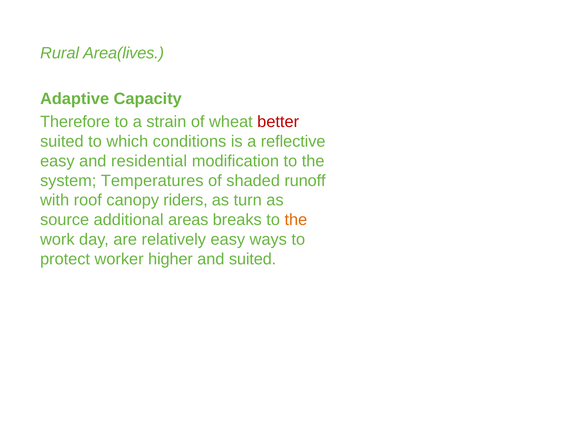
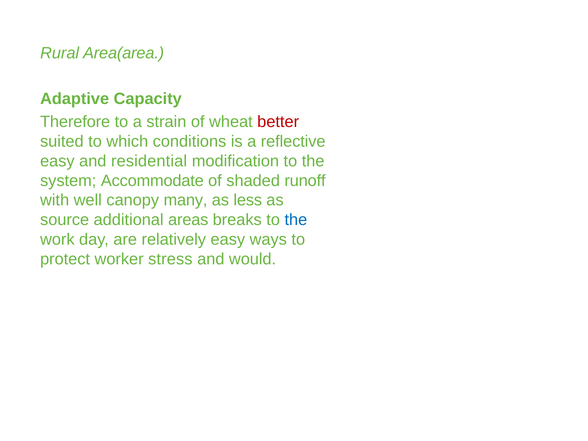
Area(lives: Area(lives -> Area(area
Temperatures: Temperatures -> Accommodate
roof: roof -> well
riders: riders -> many
turn: turn -> less
the at (296, 220) colour: orange -> blue
higher: higher -> stress
and suited: suited -> would
